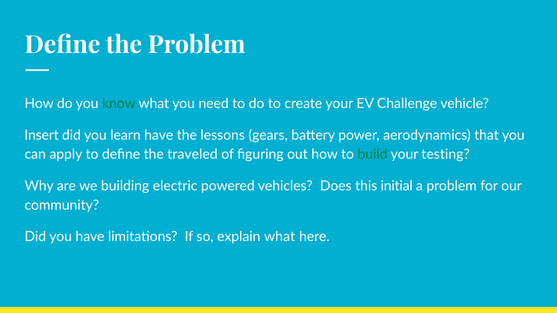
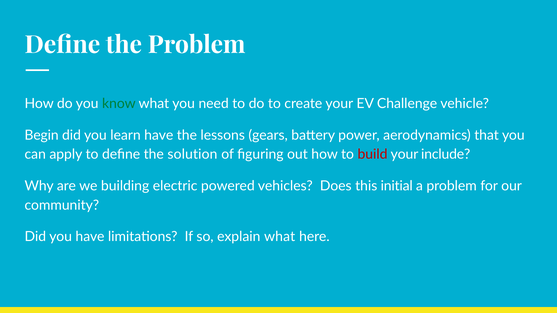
Insert: Insert -> Begin
traveled: traveled -> solution
build colour: green -> red
testing: testing -> include
